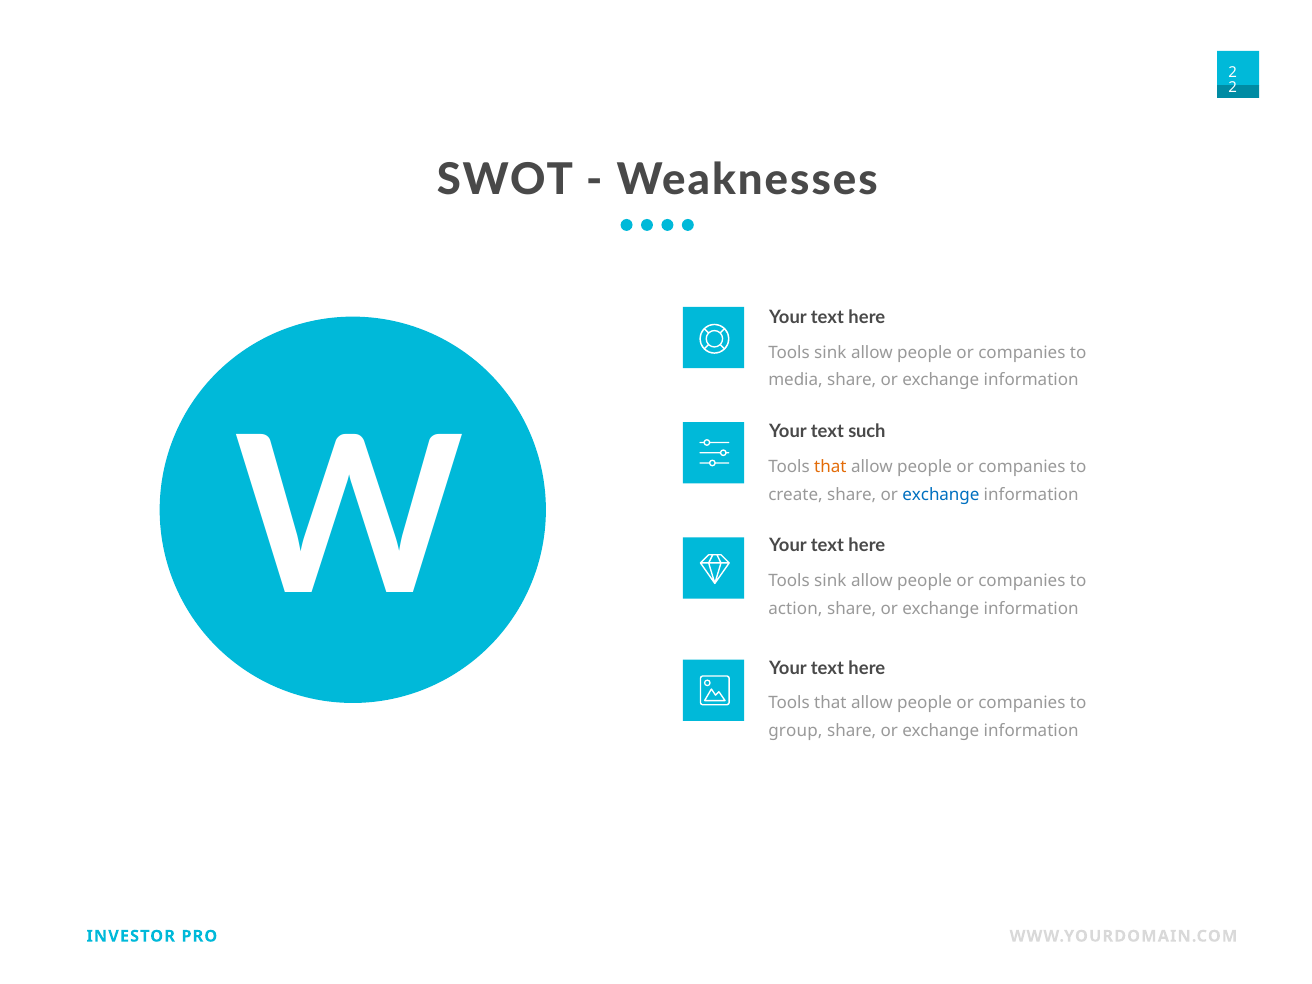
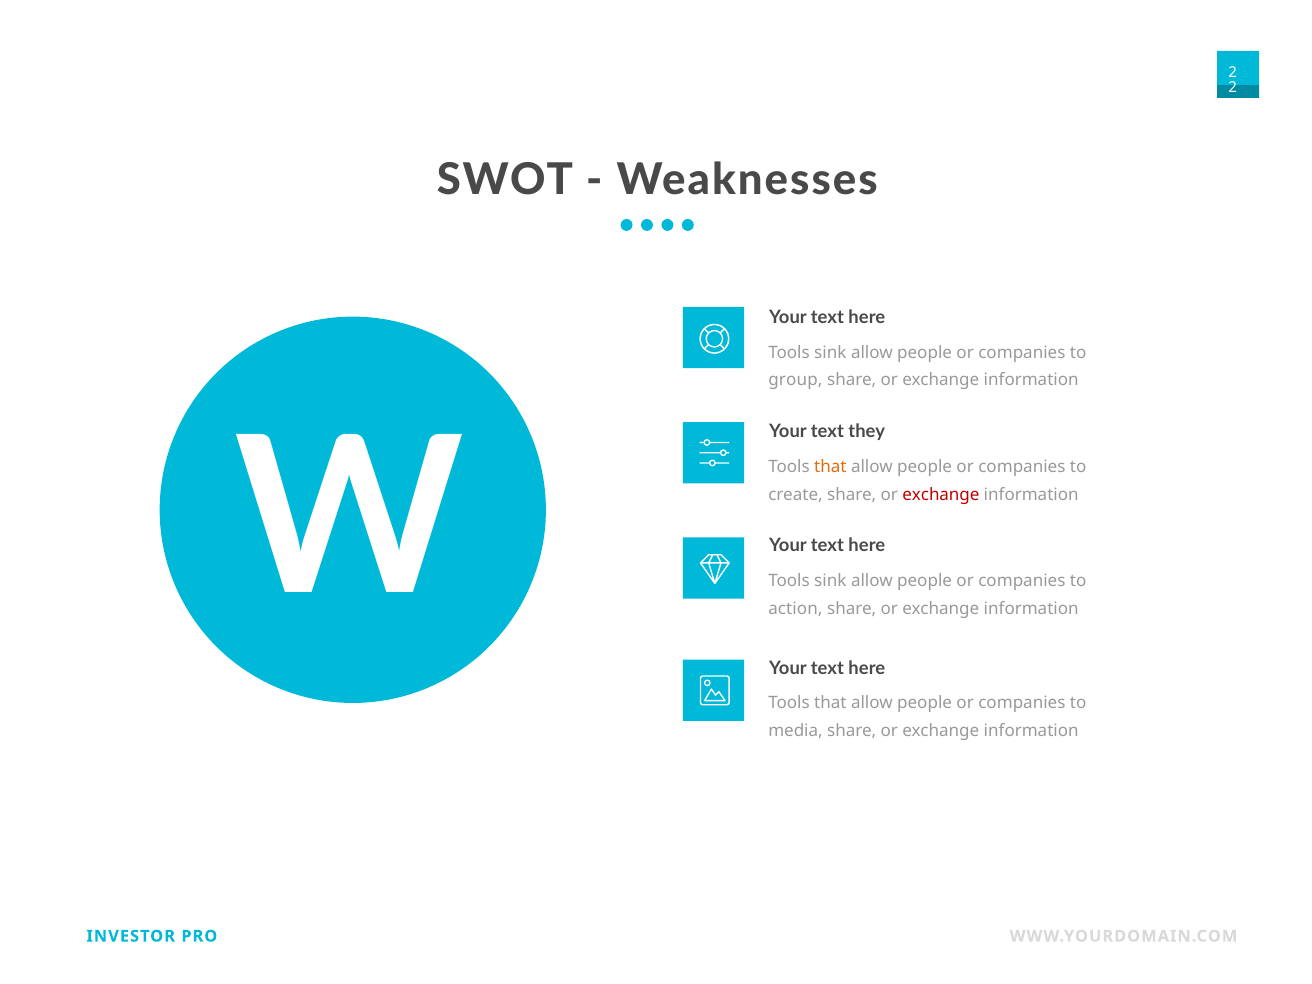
media: media -> group
such: such -> they
exchange at (941, 494) colour: blue -> red
group: group -> media
